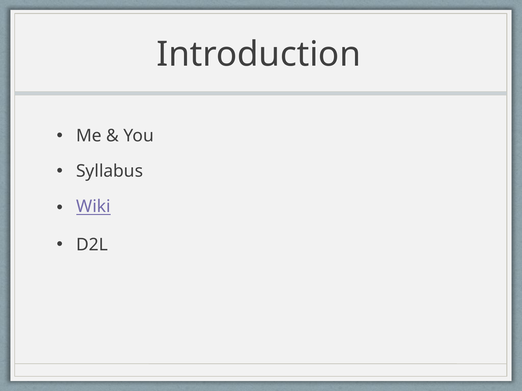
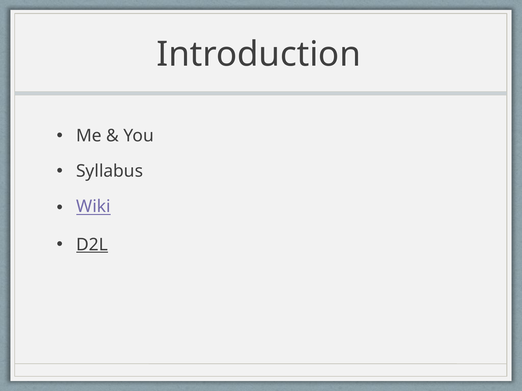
D2L underline: none -> present
